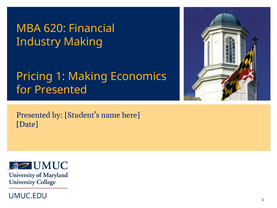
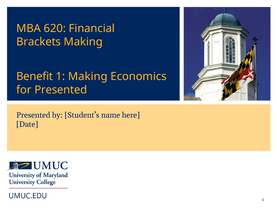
Industry: Industry -> Brackets
Pricing: Pricing -> Benefit
